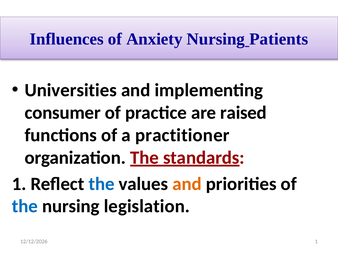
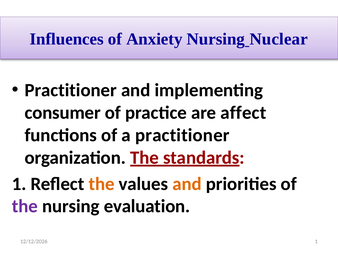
Patients: Patients -> Nuclear
Universities at (71, 90): Universities -> Practitioner
raised: raised -> affect
the at (102, 184) colour: blue -> orange
the at (25, 207) colour: blue -> purple
legislation: legislation -> evaluation
